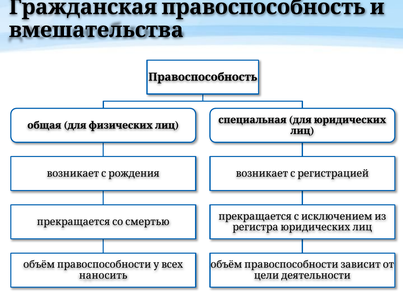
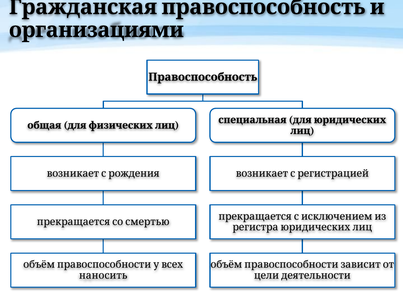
вмешательства: вмешательства -> организациями
